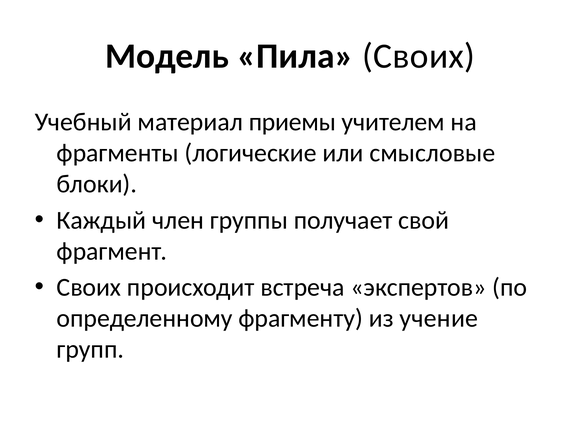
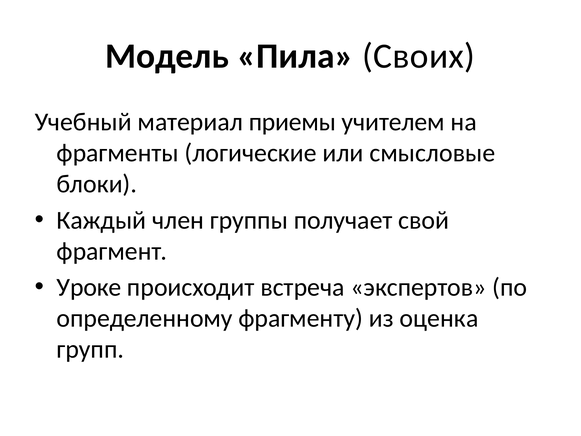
Своих at (89, 287): Своих -> Уроке
учение: учение -> оценка
